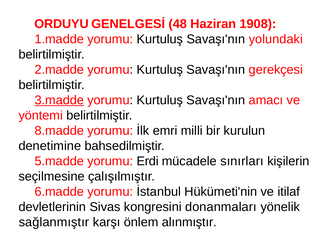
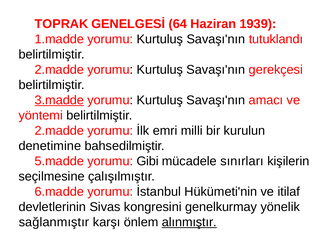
ORDUYU: ORDUYU -> TOPRAK
48: 48 -> 64
1908: 1908 -> 1939
yolundaki: yolundaki -> tutuklandı
8.madde at (59, 130): 8.madde -> 2.madde
Erdi: Erdi -> Gibi
donanmaları: donanmaları -> genelkurmay
alınmıştır underline: none -> present
